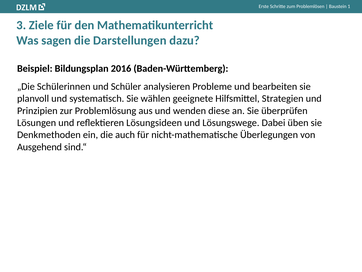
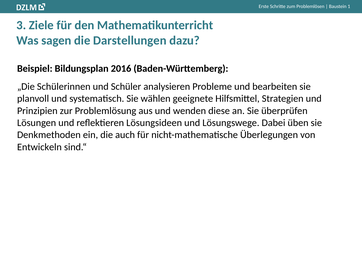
Ausgehend: Ausgehend -> Entwickeln
